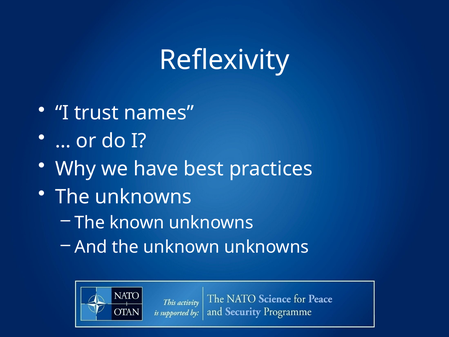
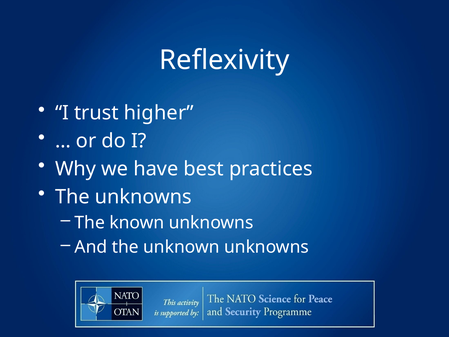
names: names -> higher
